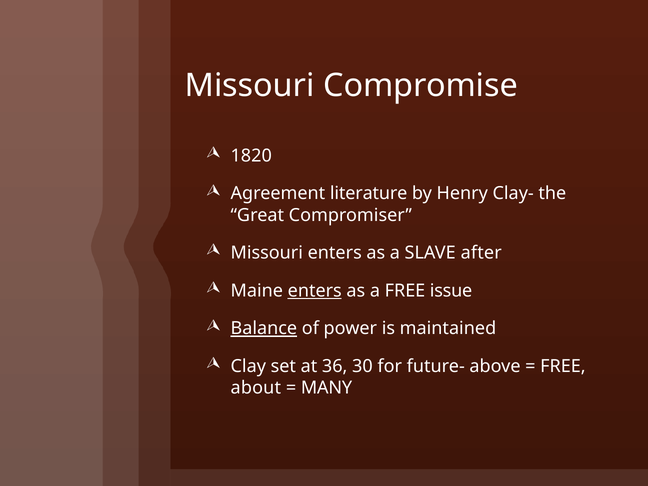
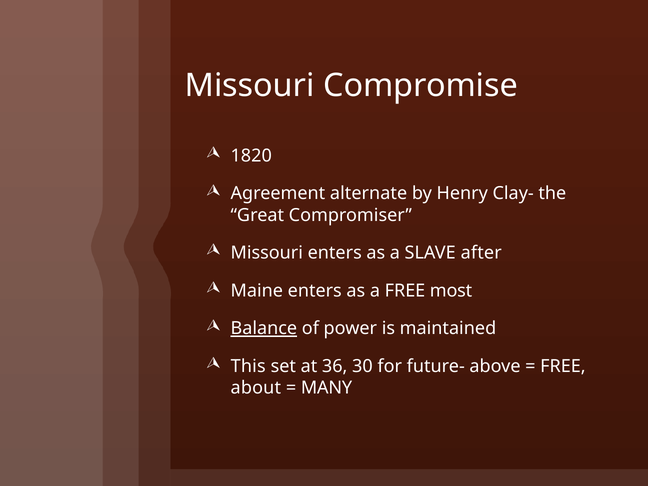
literature: literature -> alternate
enters at (315, 291) underline: present -> none
issue: issue -> most
Clay: Clay -> This
